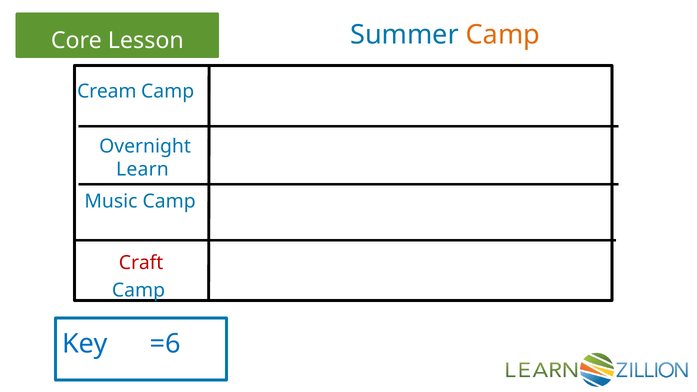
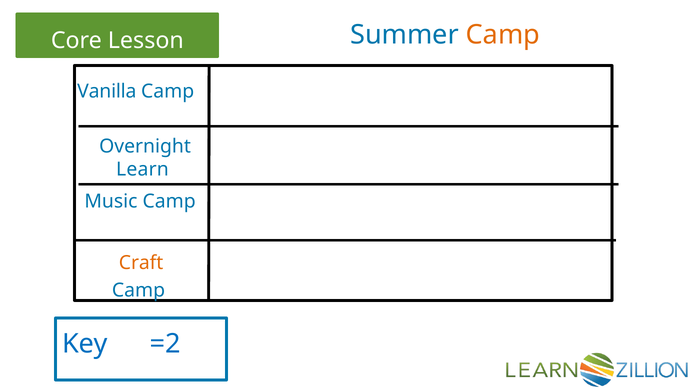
Cream: Cream -> Vanilla
Craft colour: red -> orange
=6: =6 -> =2
